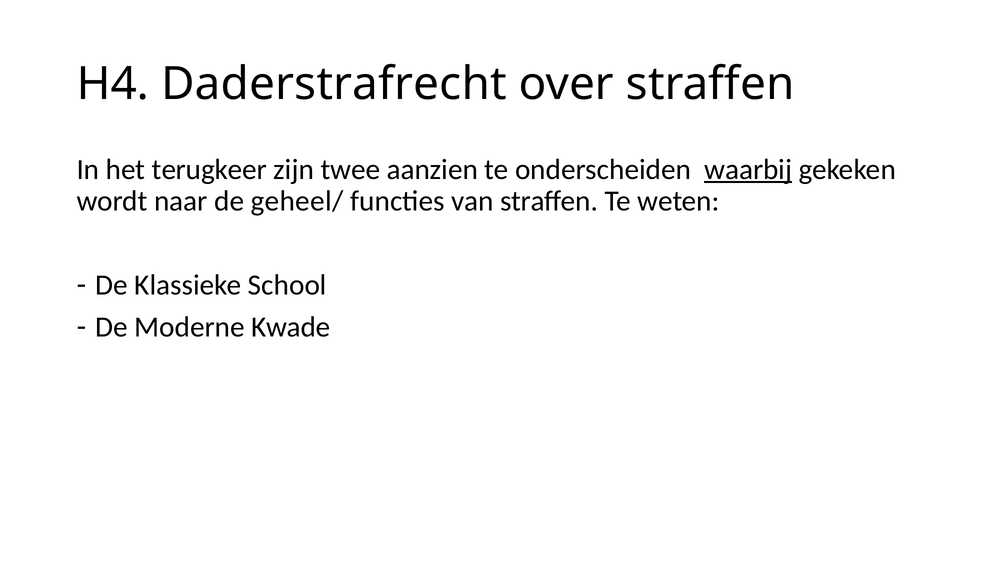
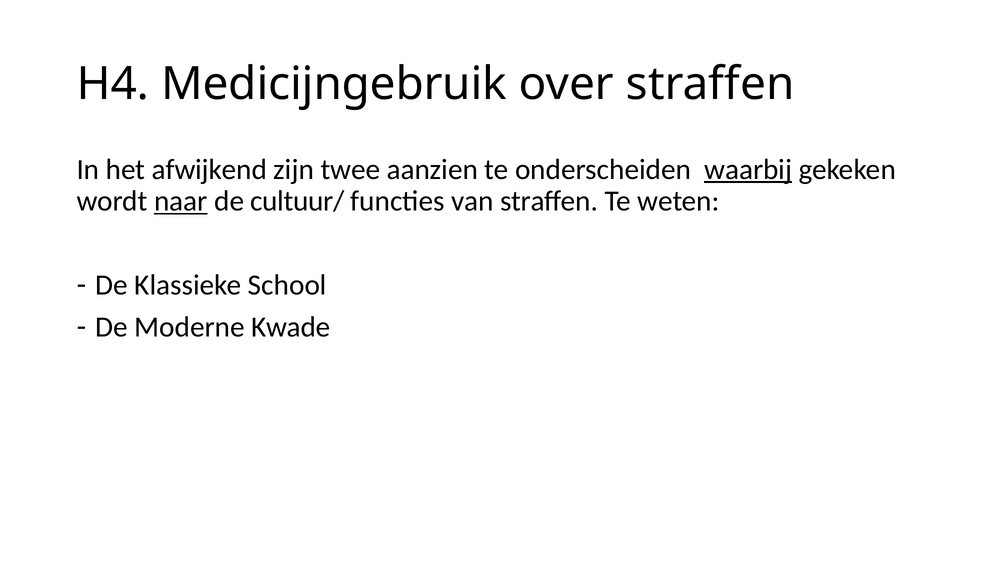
Daderstrafrecht: Daderstrafrecht -> Medicijngebruik
terugkeer: terugkeer -> afwijkend
naar underline: none -> present
geheel/: geheel/ -> cultuur/
